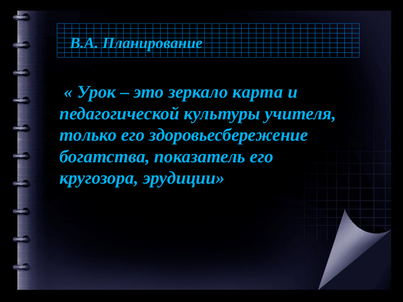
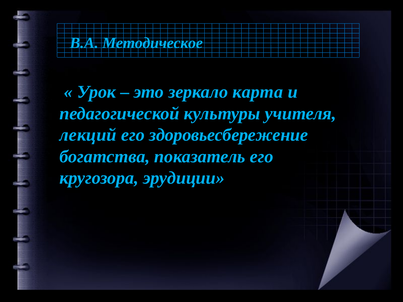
Планирование: Планирование -> Методическое
только: только -> лекций
